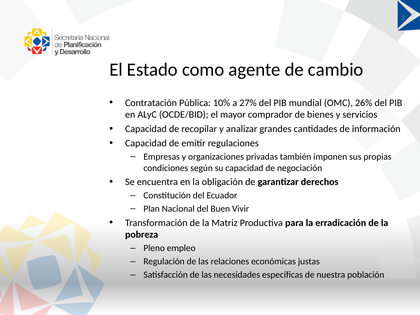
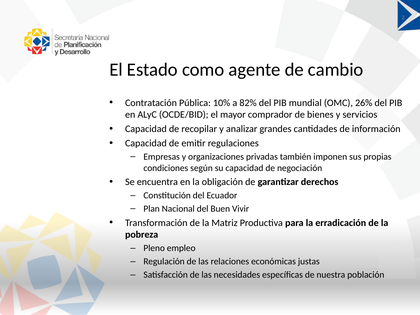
27%: 27% -> 82%
